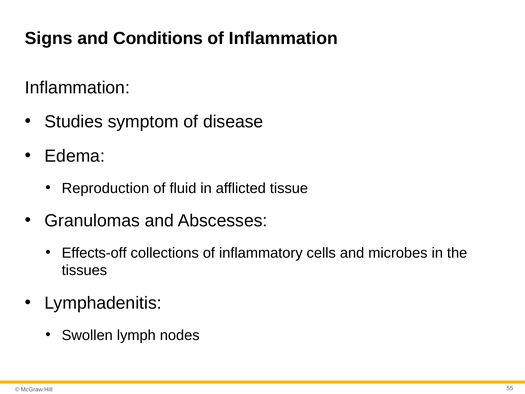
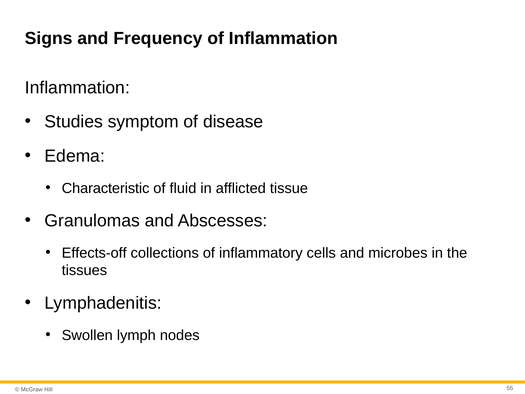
Conditions: Conditions -> Frequency
Reproduction: Reproduction -> Characteristic
